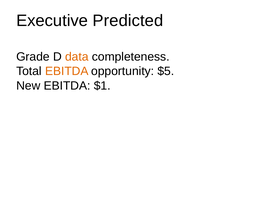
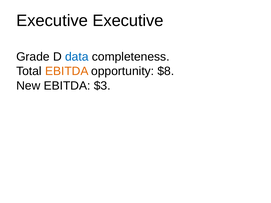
Executive Predicted: Predicted -> Executive
data colour: orange -> blue
$5: $5 -> $8
$1: $1 -> $3
